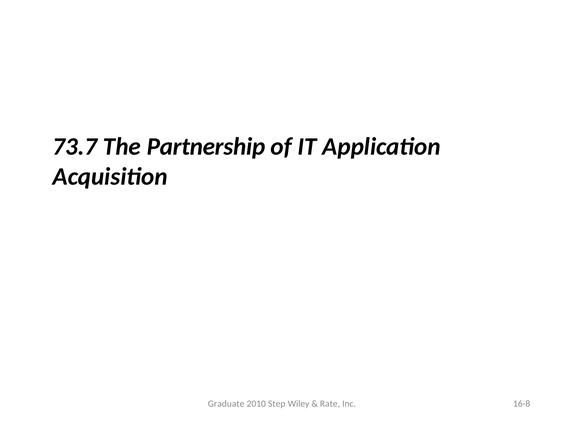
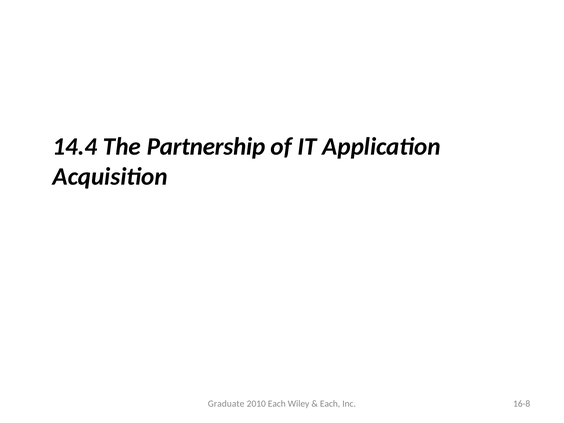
73.7: 73.7 -> 14.4
2010 Step: Step -> Each
Rate at (330, 404): Rate -> Each
